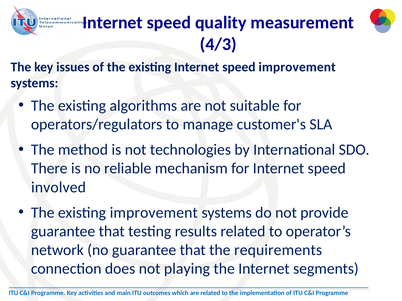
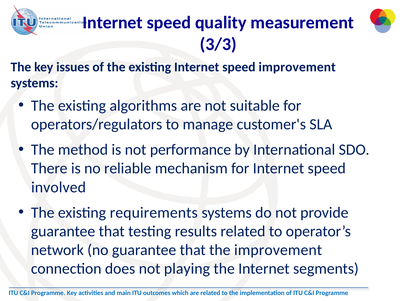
4/3: 4/3 -> 3/3
technologies: technologies -> performance
existing improvement: improvement -> requirements
the requirements: requirements -> improvement
